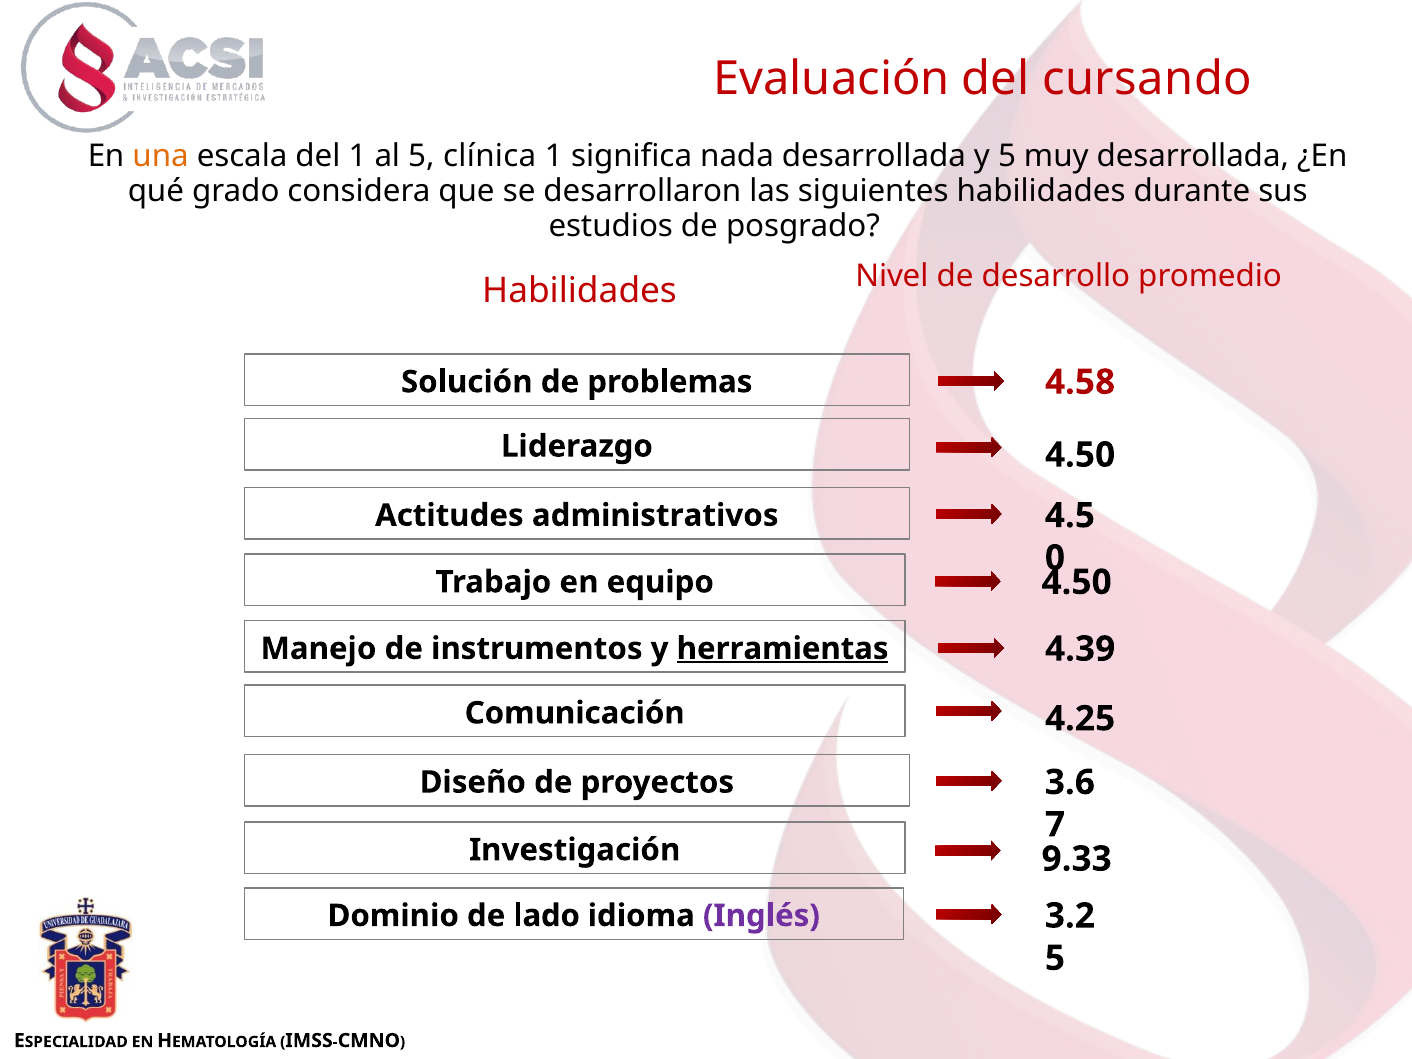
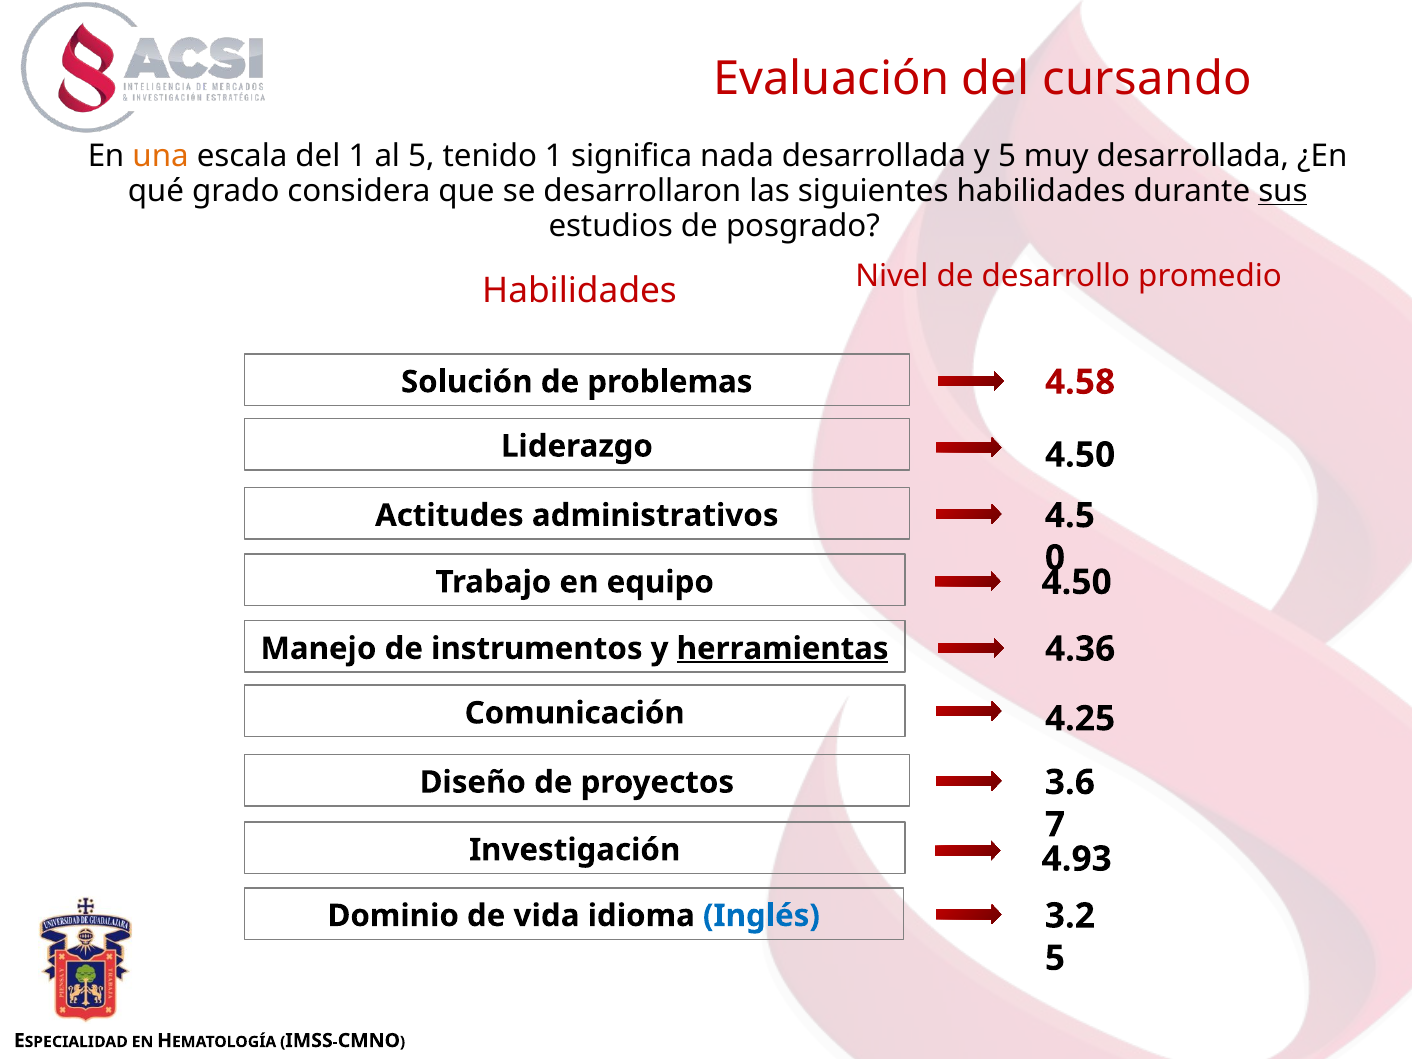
clínica: clínica -> tenido
sus underline: none -> present
4.39: 4.39 -> 4.36
9.33: 9.33 -> 4.93
lado: lado -> vida
Inglés colour: purple -> blue
